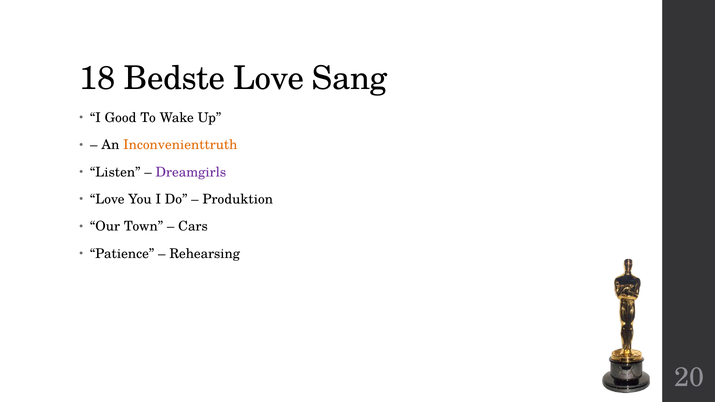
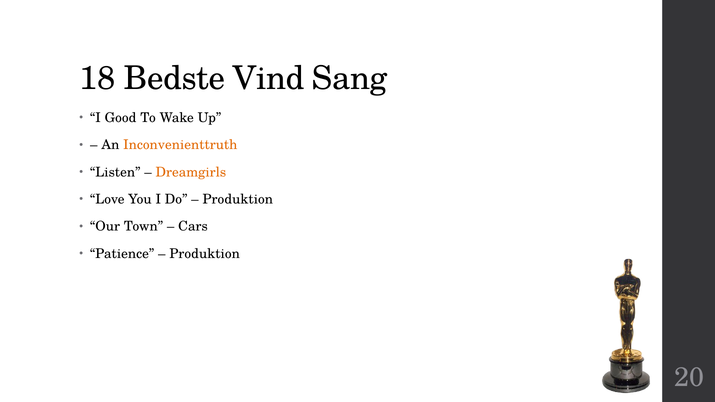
Bedste Love: Love -> Vind
Dreamgirls colour: purple -> orange
Rehearsing at (205, 254): Rehearsing -> Produktion
